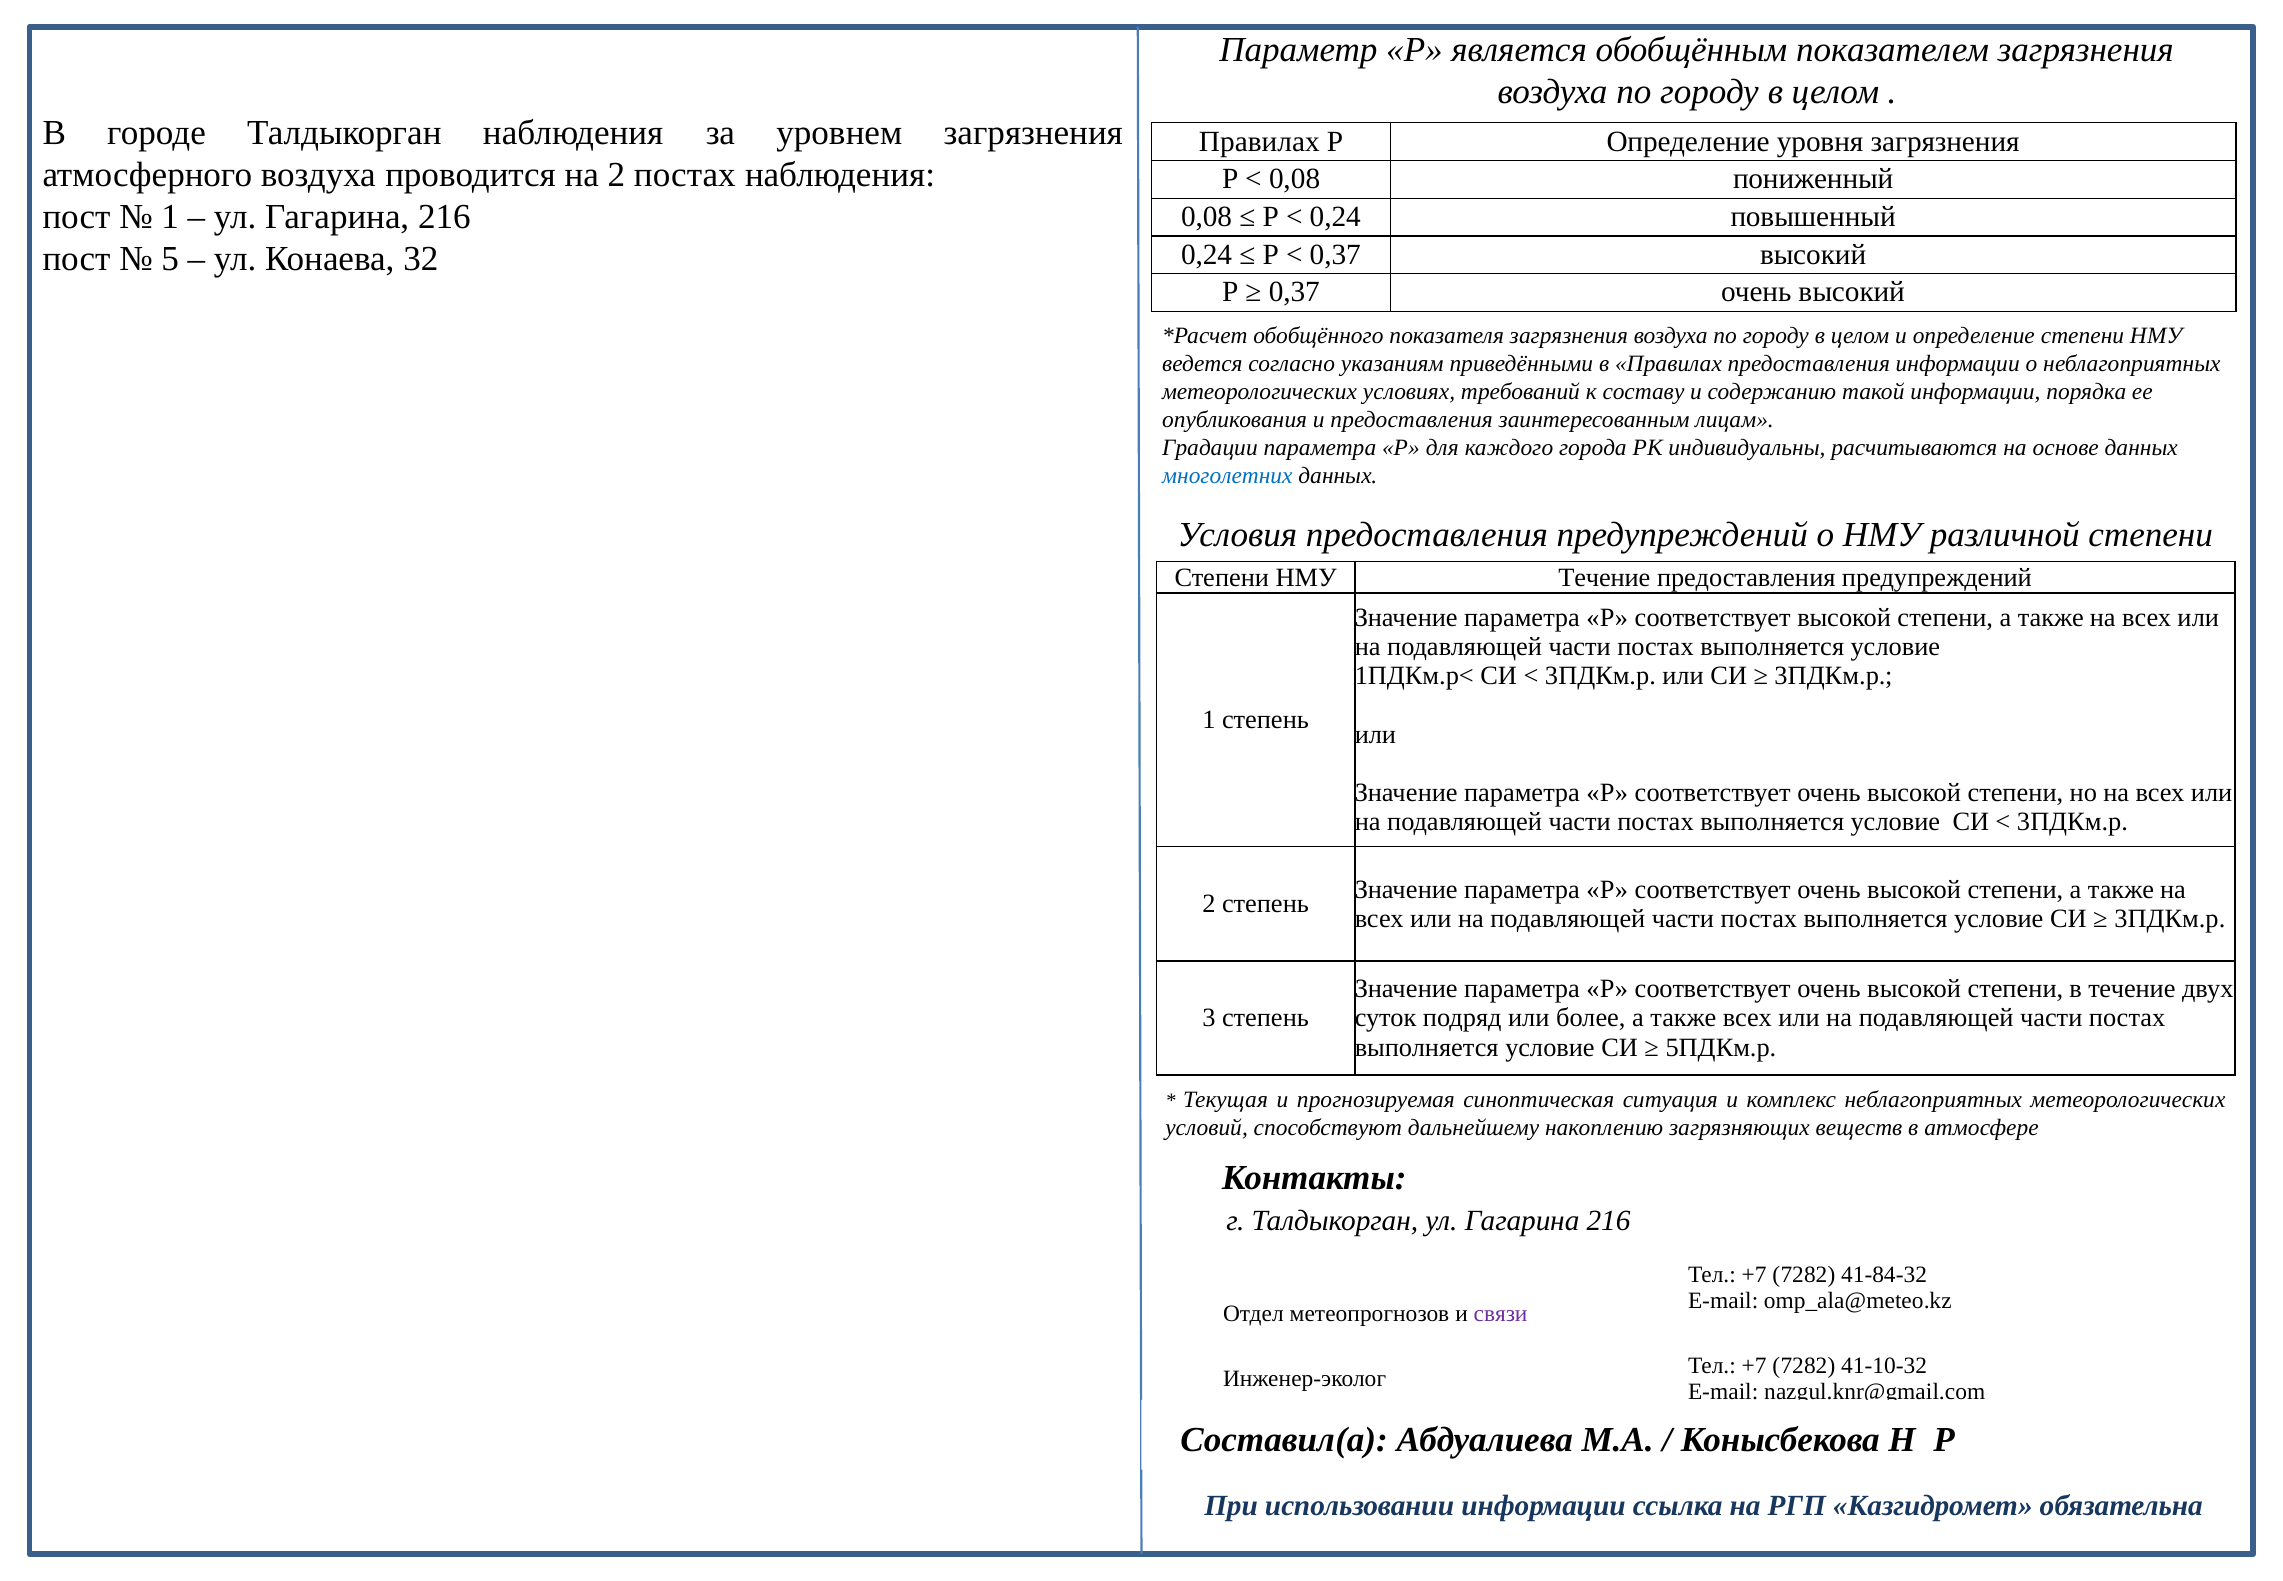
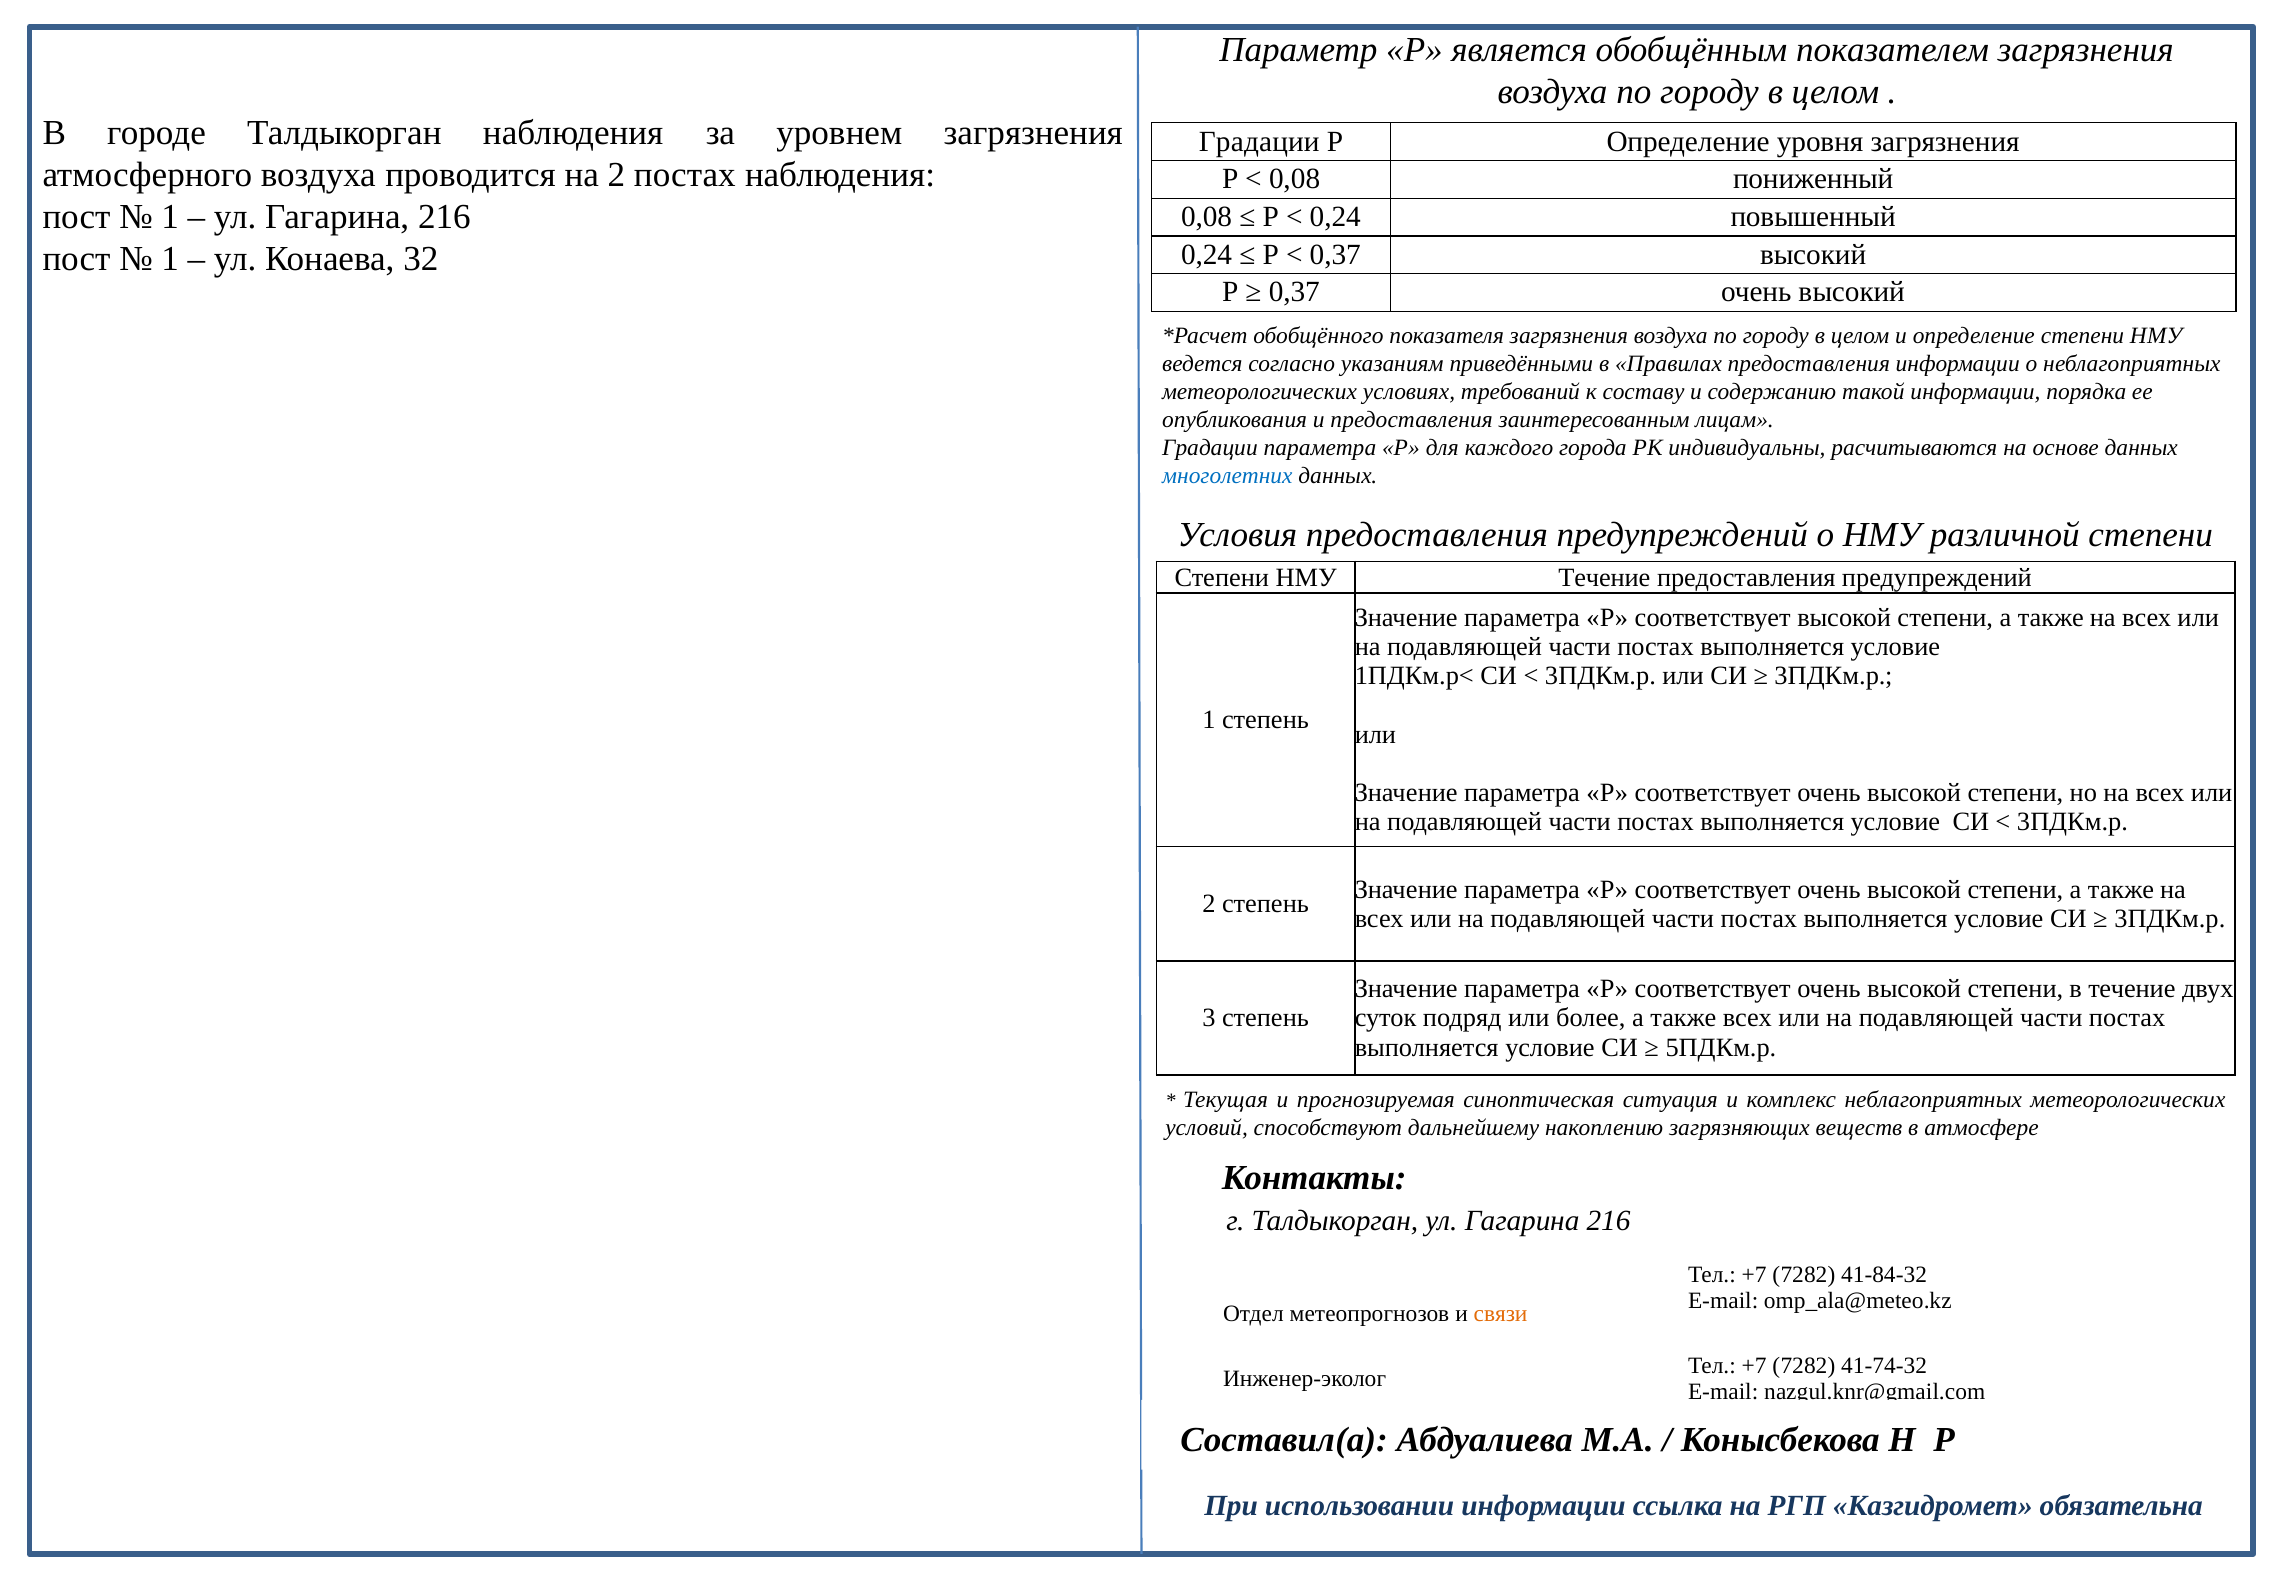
Правилах at (1259, 141): Правилах -> Градации
5 at (170, 259): 5 -> 1
связи colour: purple -> orange
41-10-32: 41-10-32 -> 41-74-32
